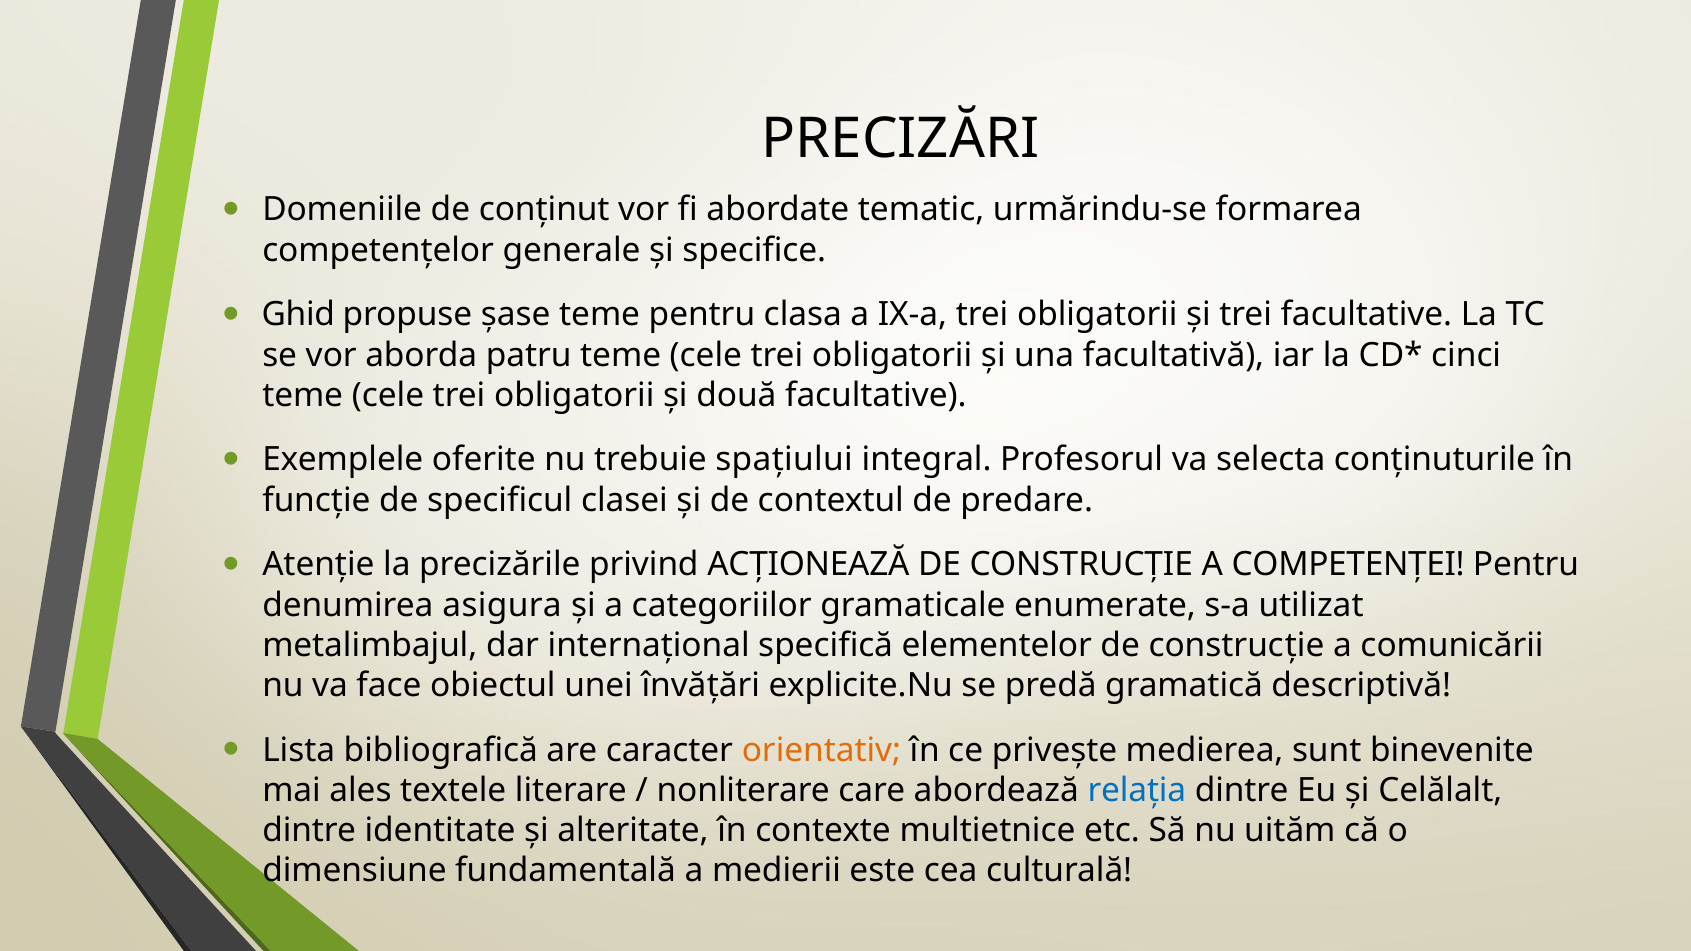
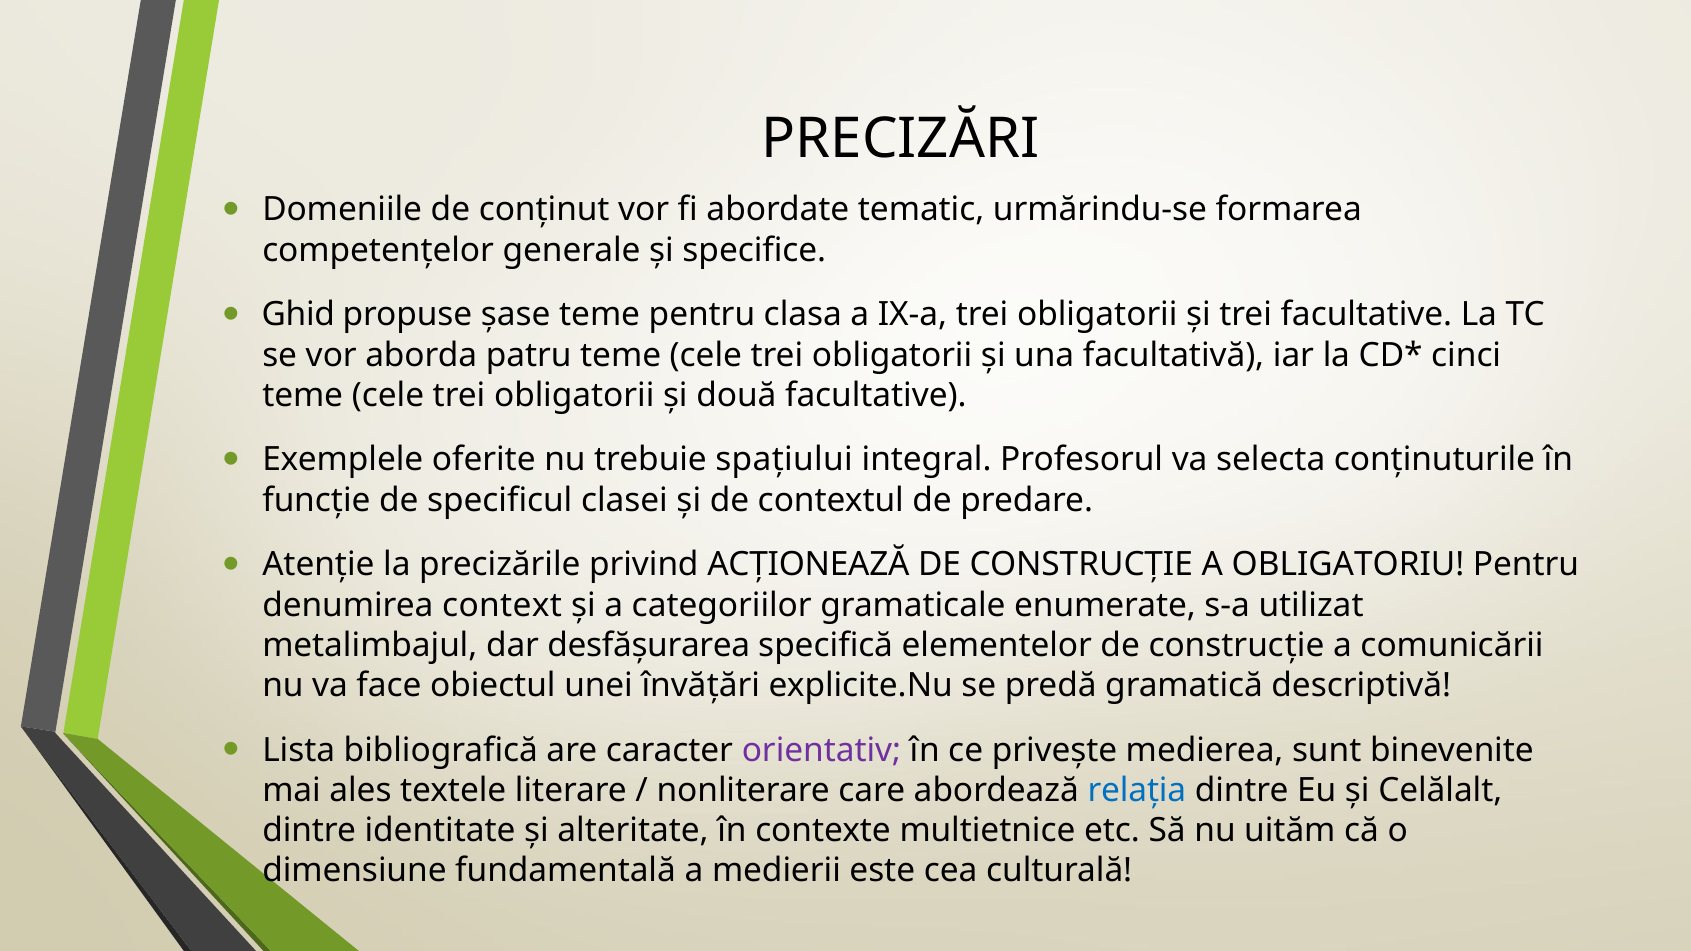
COMPETENȚEI: COMPETENȚEI -> OBLIGATORIU
asigura: asigura -> context
internațional: internațional -> desfășurarea
orientativ colour: orange -> purple
